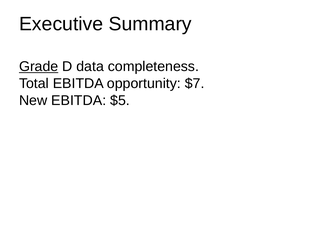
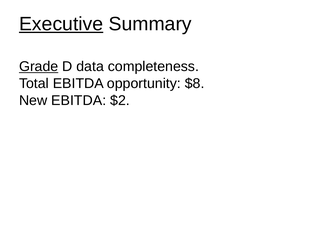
Executive underline: none -> present
$7: $7 -> $8
$5: $5 -> $2
